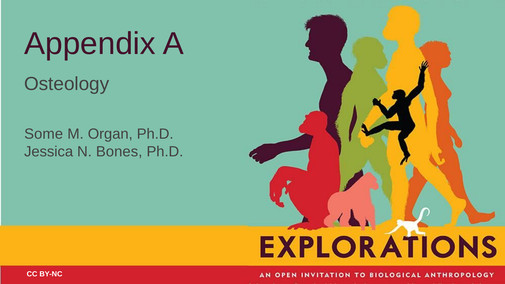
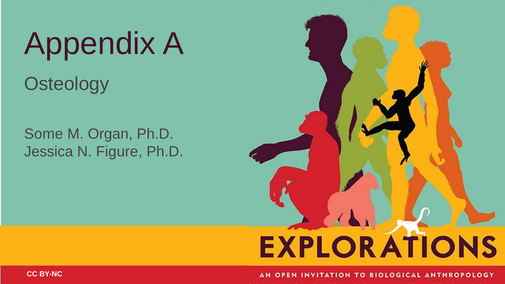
Bones: Bones -> Figure
